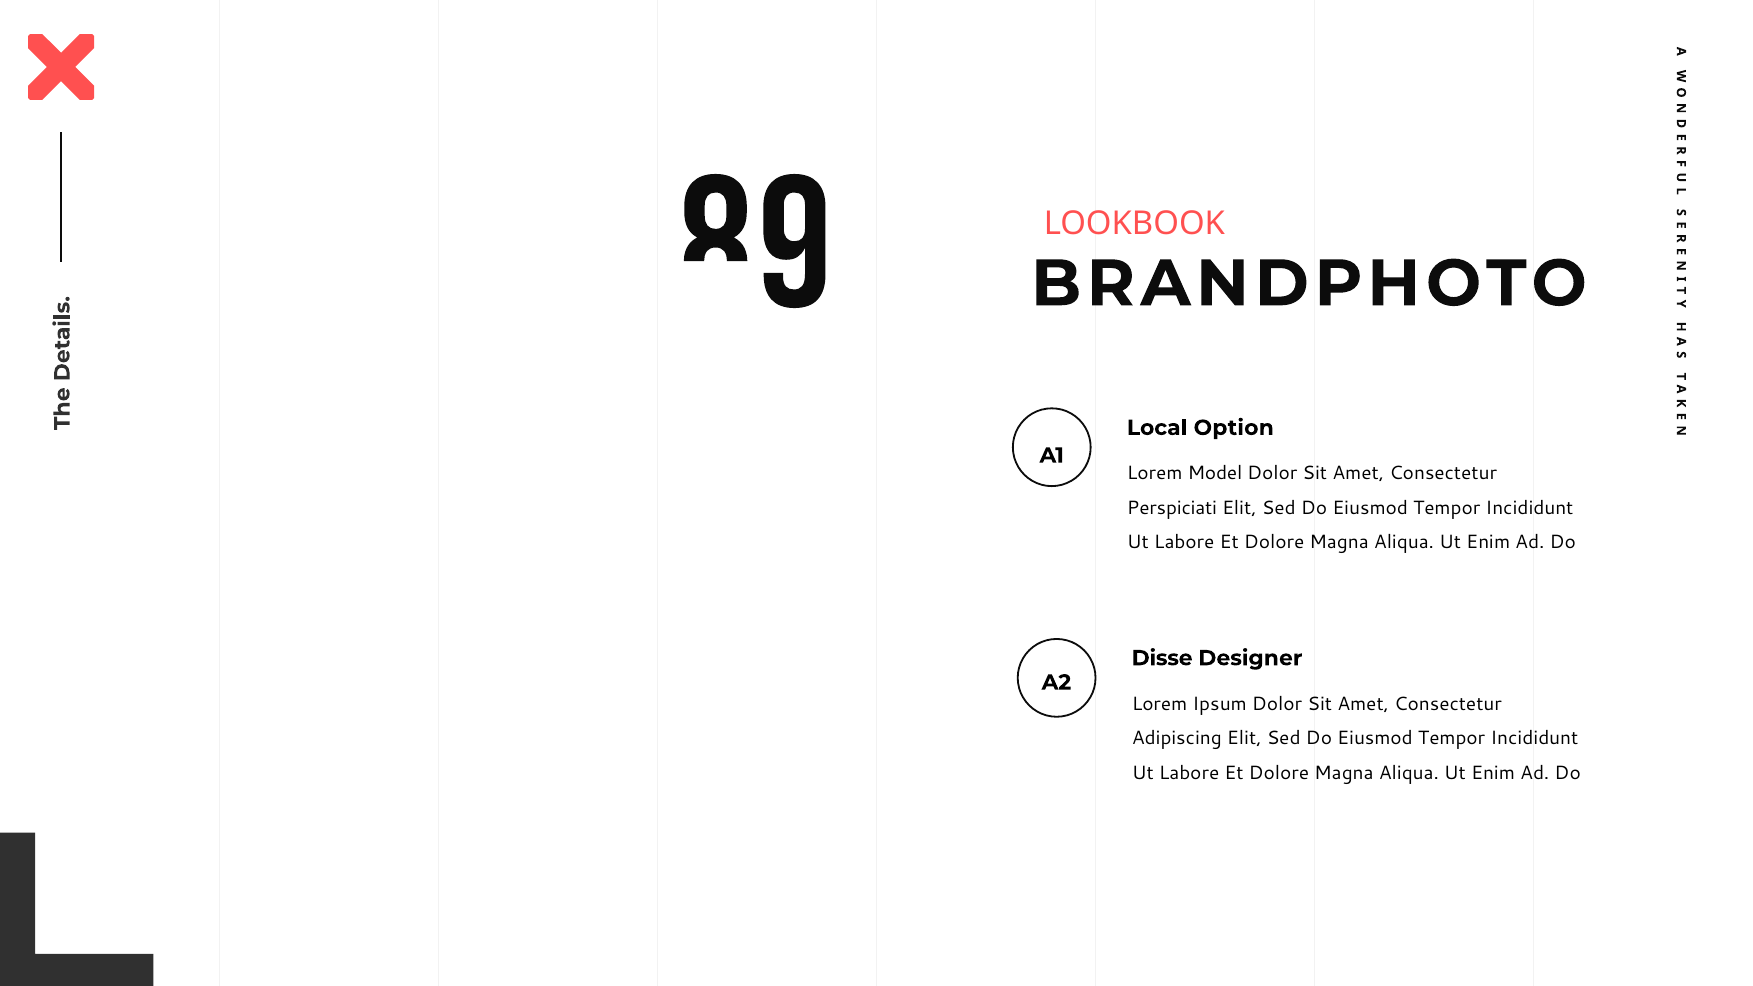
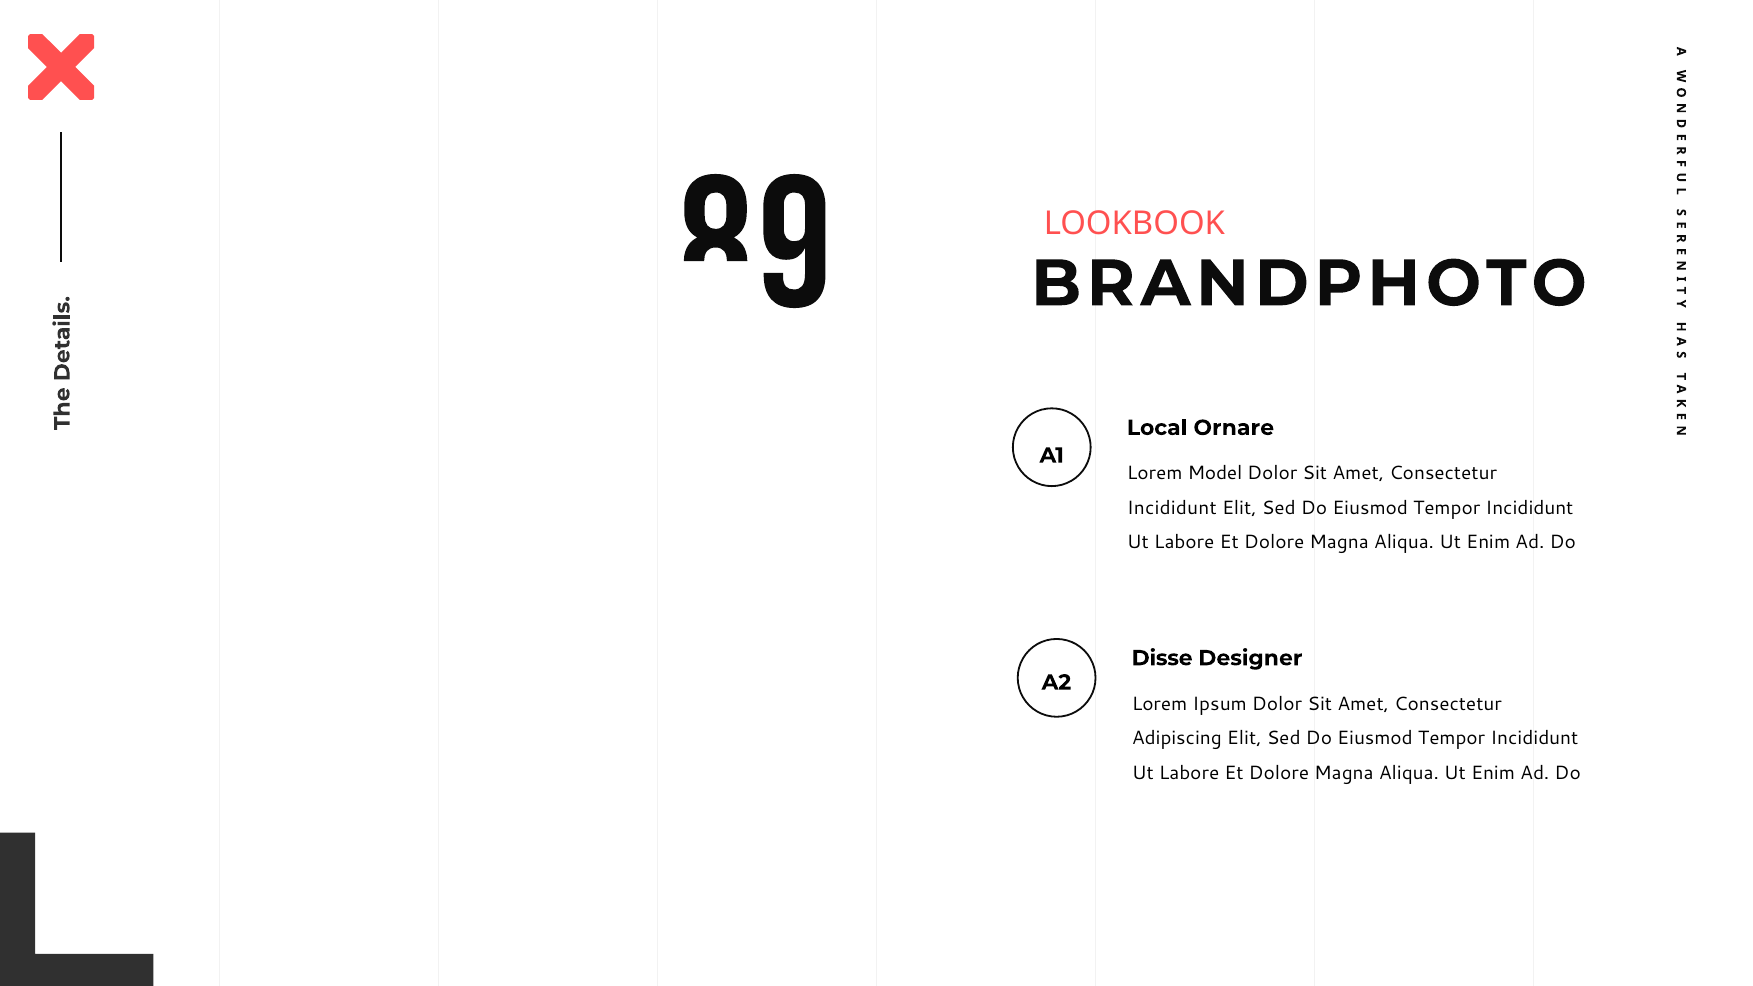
Option: Option -> Ornare
Perspiciati at (1172, 508): Perspiciati -> Incididunt
